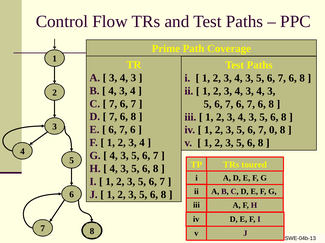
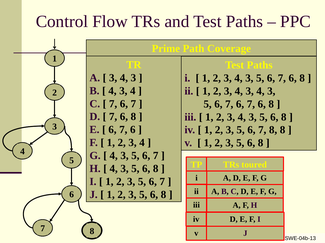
7 0: 0 -> 8
